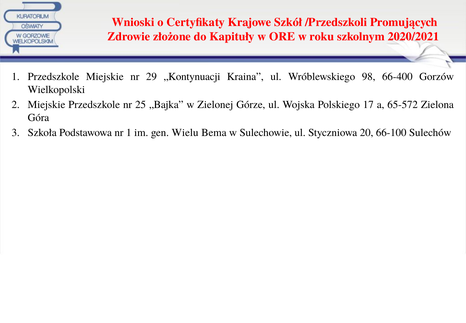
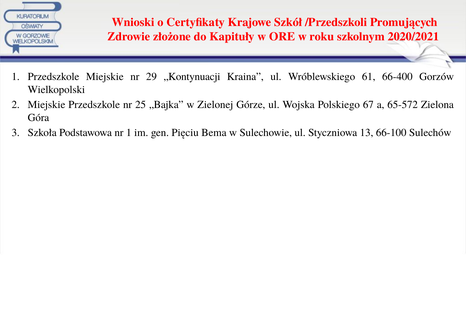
98: 98 -> 61
17: 17 -> 67
Wielu: Wielu -> Pięciu
20: 20 -> 13
